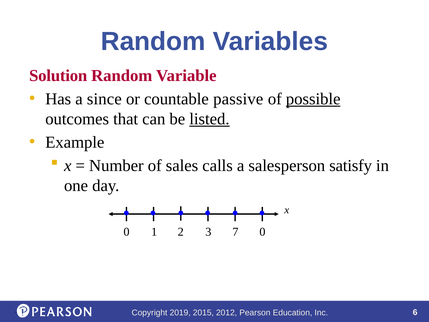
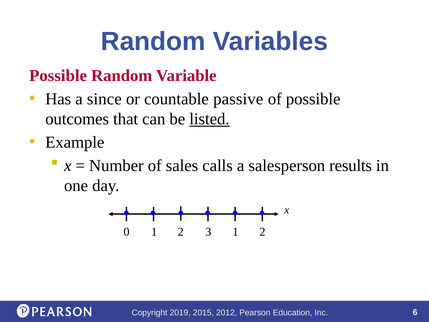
Solution at (58, 75): Solution -> Possible
possible at (313, 99) underline: present -> none
satisfy: satisfy -> results
2 7: 7 -> 1
1 0: 0 -> 2
